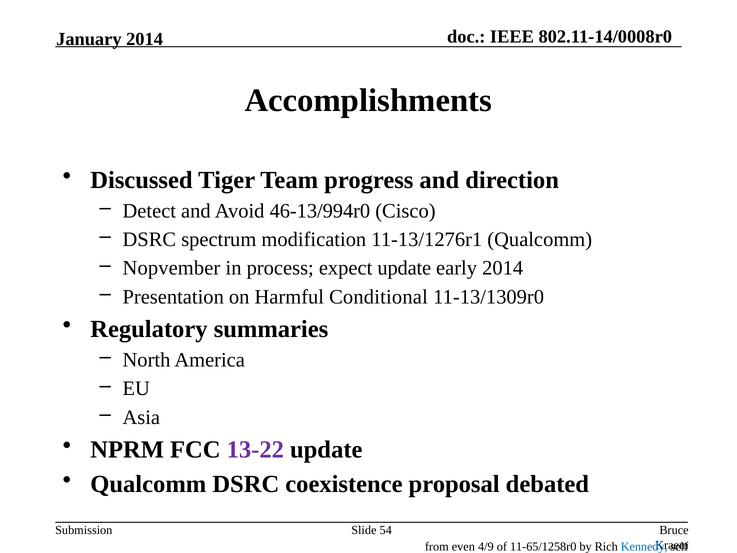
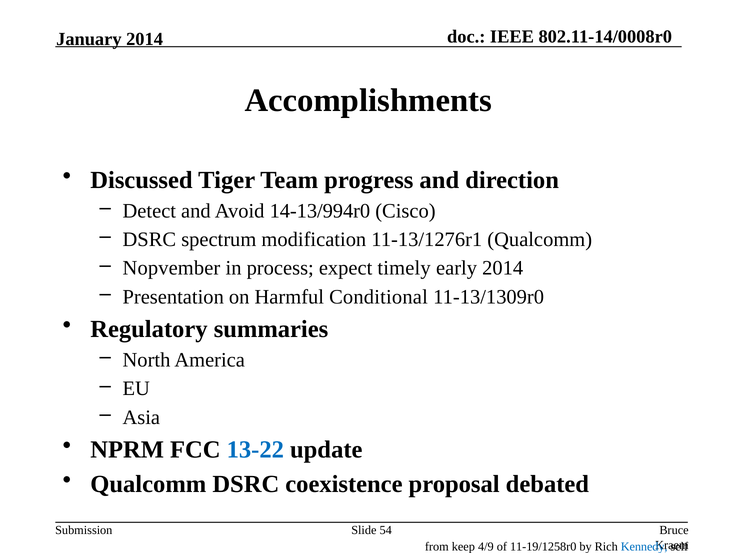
46-13/994r0: 46-13/994r0 -> 14-13/994r0
expect update: update -> timely
13-22 colour: purple -> blue
even: even -> keep
11-65/1258r0: 11-65/1258r0 -> 11-19/1258r0
